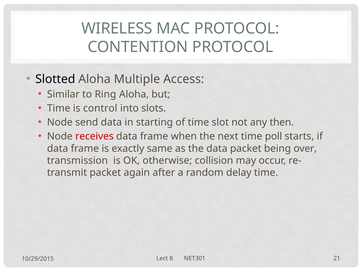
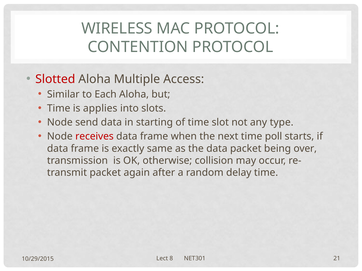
Slotted colour: black -> red
Ring: Ring -> Each
control: control -> applies
then: then -> type
